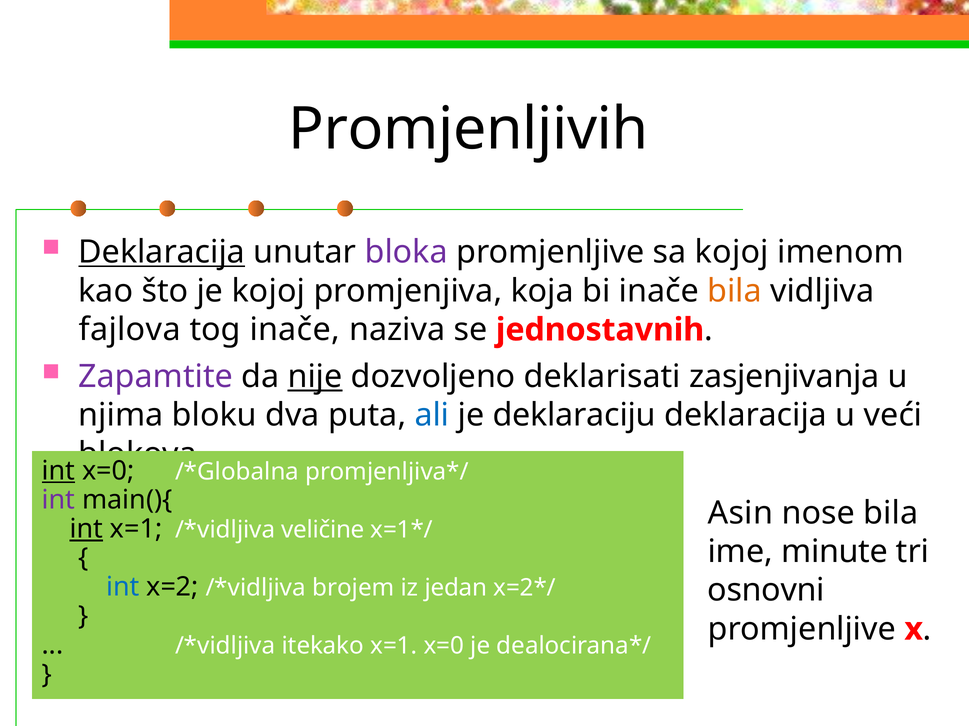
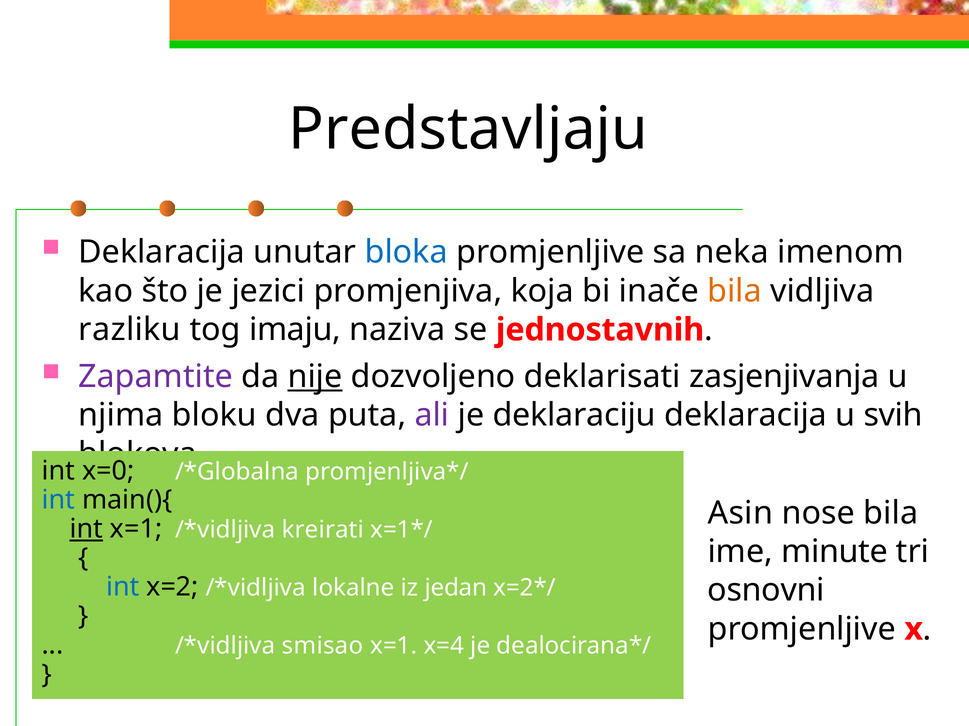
Promjenljivih: Promjenljivih -> Predstavljaju
Deklaracija at (162, 253) underline: present -> none
bloka colour: purple -> blue
sa kojoj: kojoj -> neka
je kojoj: kojoj -> jezici
fajlova: fajlova -> razliku
tog inače: inače -> imaju
ali colour: blue -> purple
veći: veći -> svih
int at (58, 471) underline: present -> none
int at (58, 500) colour: purple -> blue
veličine: veličine -> kreirati
brojem: brojem -> lokalne
itekako: itekako -> smisao
x=1 x=0: x=0 -> x=4
